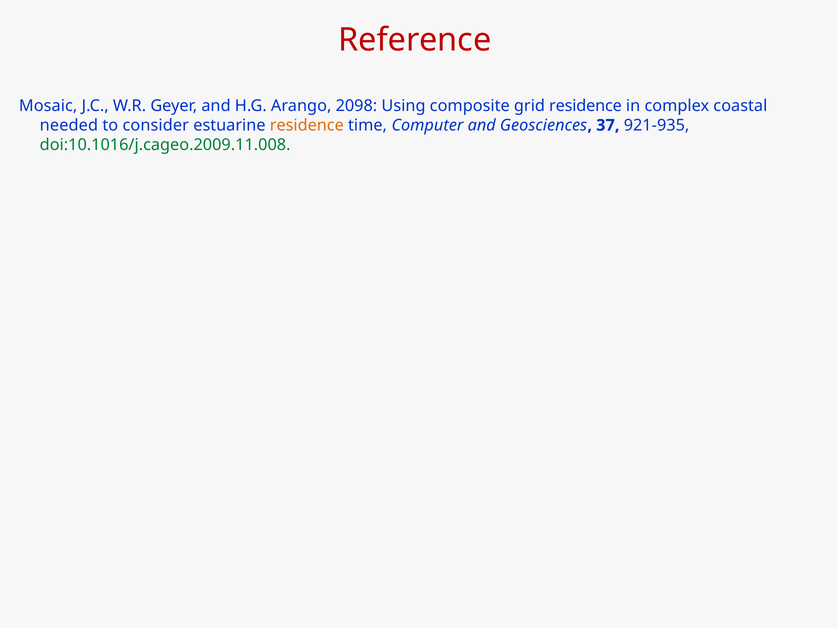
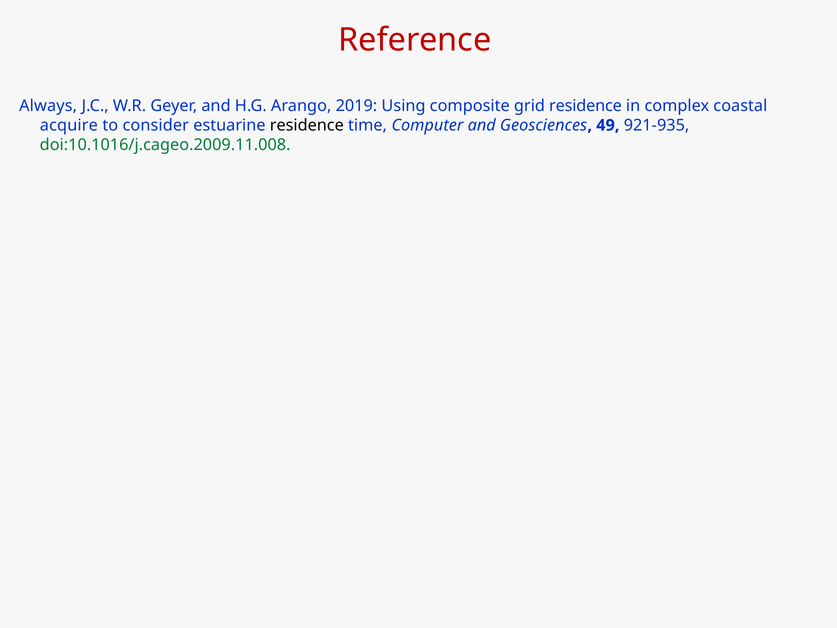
Mosaic: Mosaic -> Always
2098: 2098 -> 2019
needed: needed -> acquire
residence at (307, 125) colour: orange -> black
37: 37 -> 49
